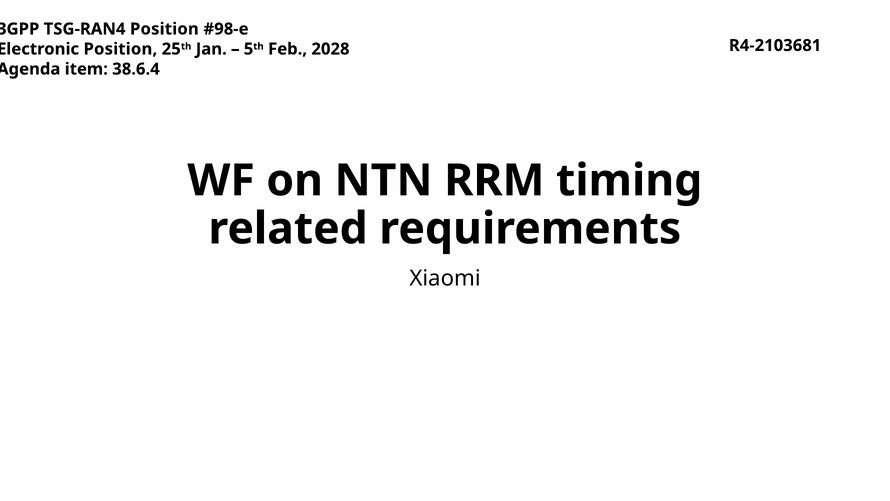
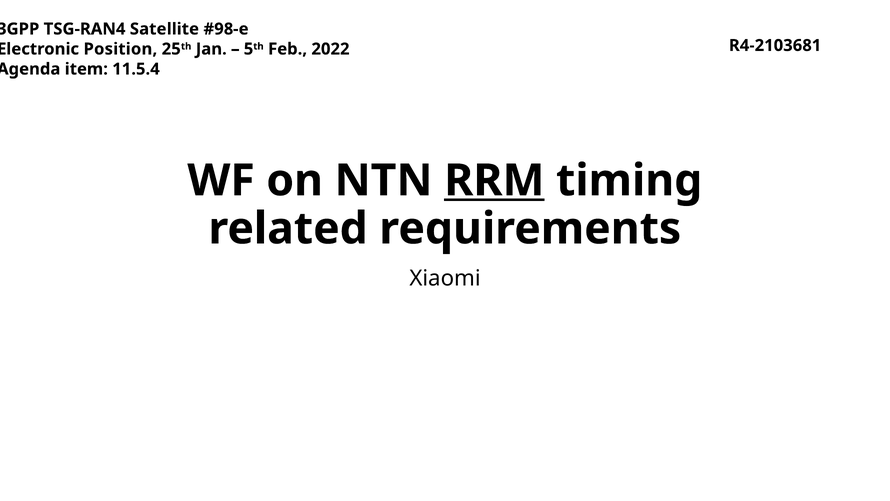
TSG-RAN4 Position: Position -> Satellite
2028: 2028 -> 2022
38.6.4: 38.6.4 -> 11.5.4
RRM underline: none -> present
